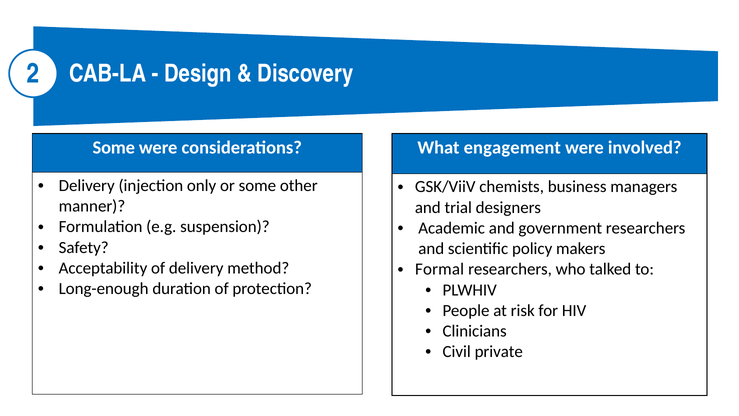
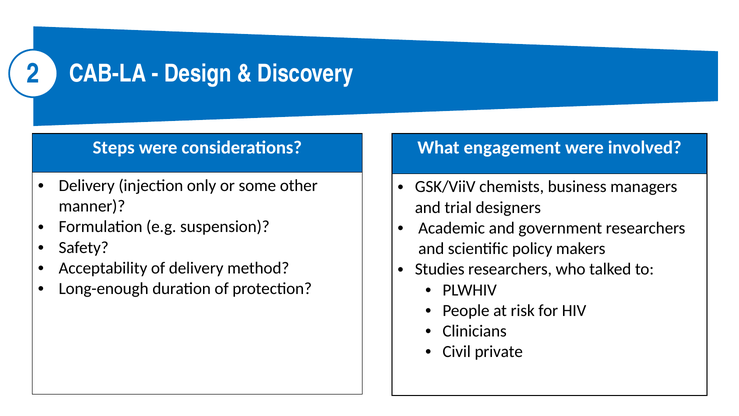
Some at (114, 148): Some -> Steps
Formal: Formal -> Studies
